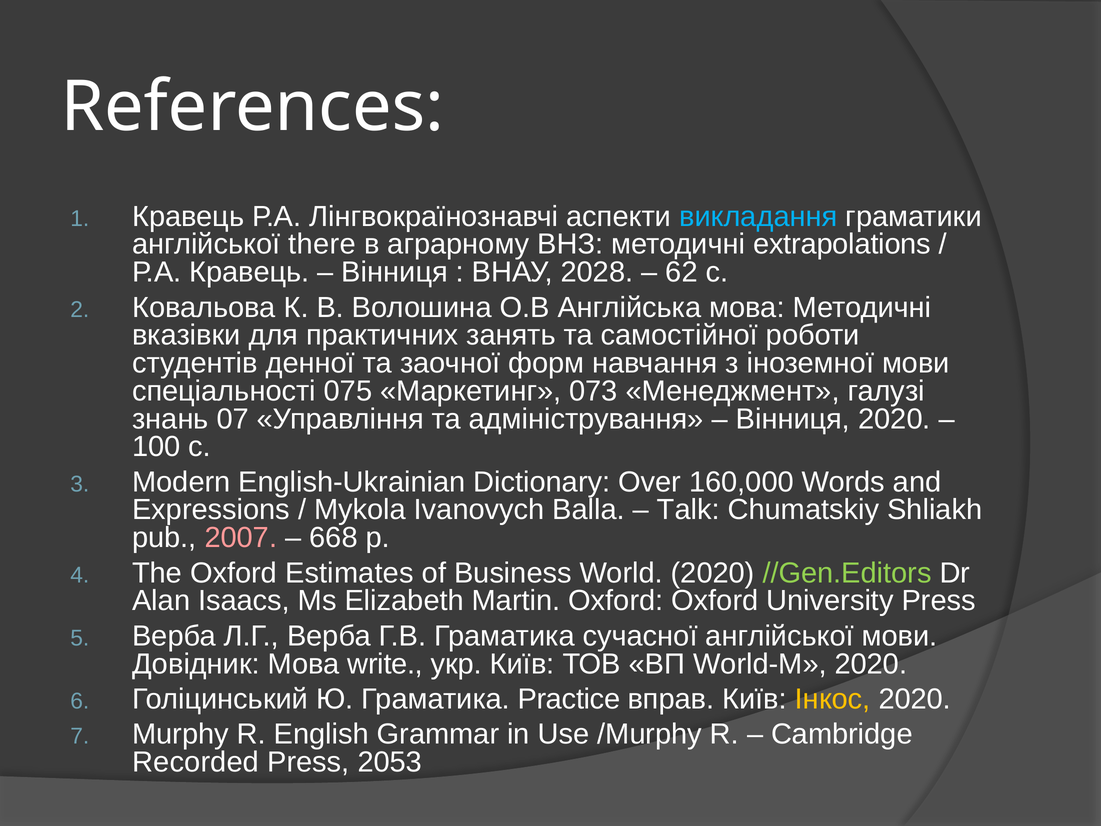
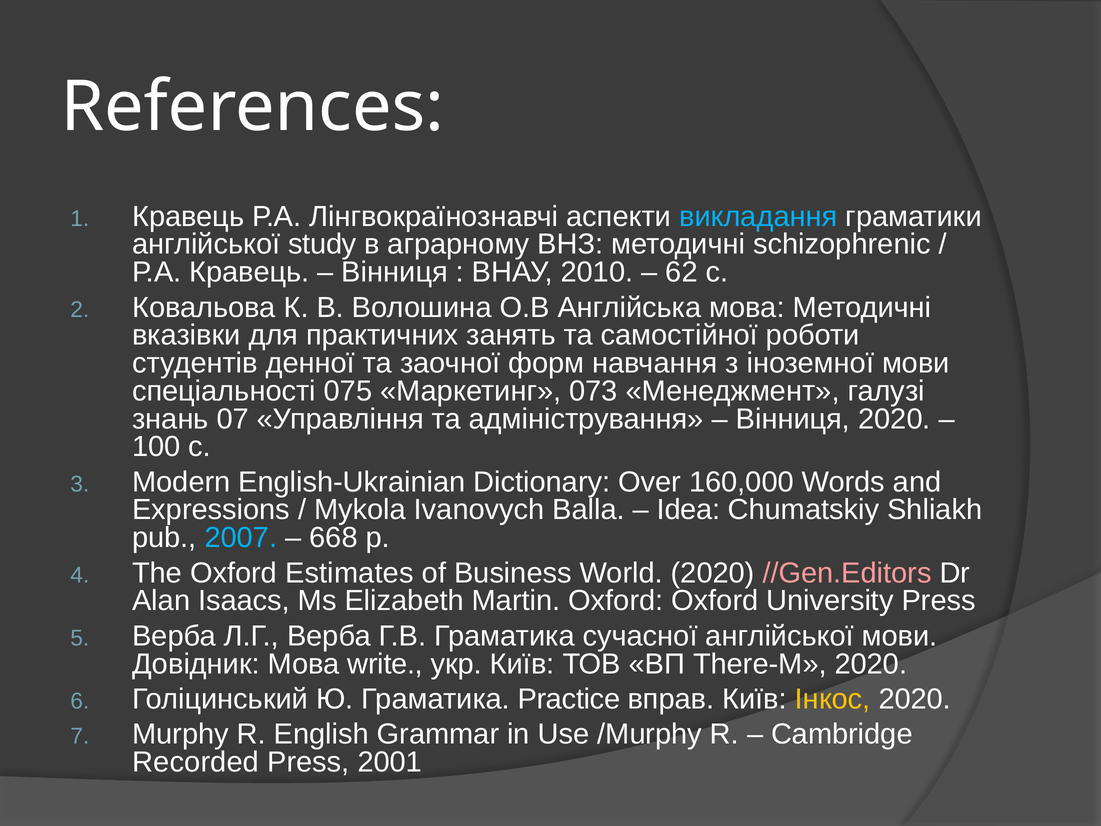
there: there -> study
extrapolations: extrapolations -> schizophrenic
2028: 2028 -> 2010
Talk: Talk -> Idea
2007 colour: pink -> light blue
//Gen.Editors colour: light green -> pink
World-М: World-М -> There-М
2053: 2053 -> 2001
